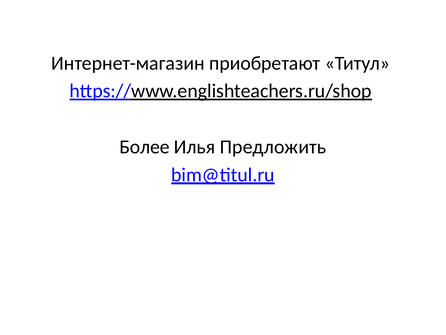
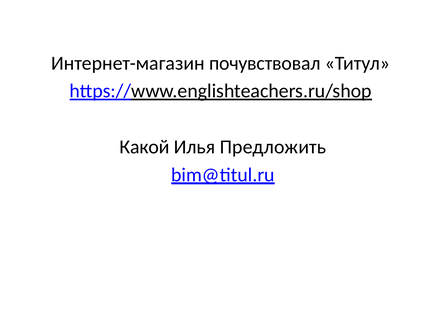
приобретают: приобретают -> почувствовал
Более: Более -> Какой
